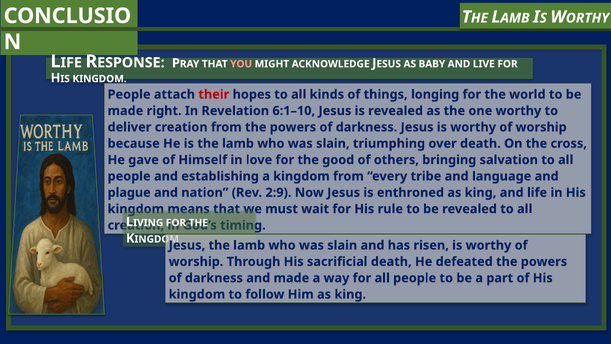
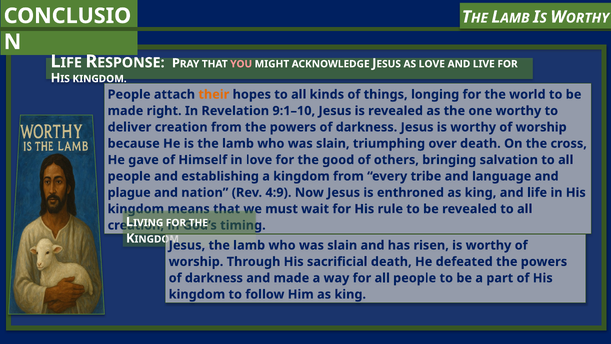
AS BABY: BABY -> LOVE
their colour: red -> orange
6:1–10: 6:1–10 -> 9:1–10
2:9: 2:9 -> 4:9
